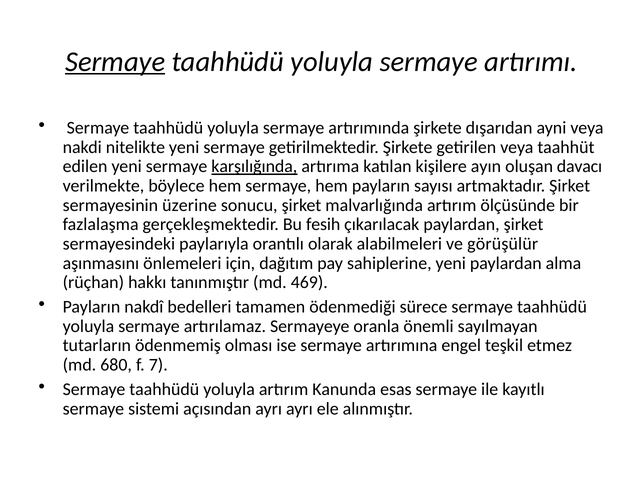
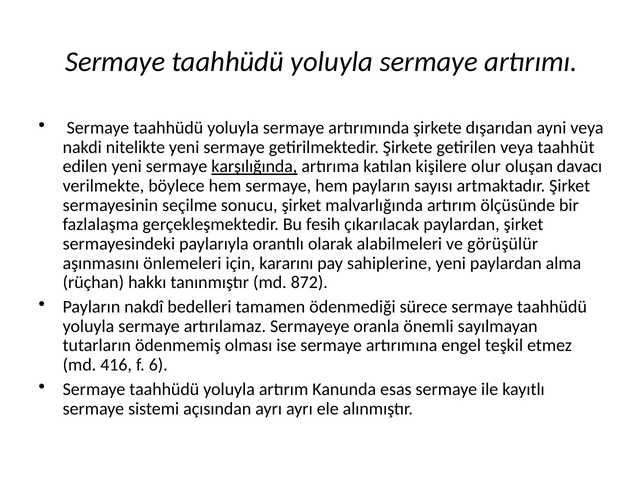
Sermaye at (115, 61) underline: present -> none
ayın: ayın -> olur
üzerine: üzerine -> seçilme
dağıtım: dağıtım -> kararını
469: 469 -> 872
680: 680 -> 416
7: 7 -> 6
